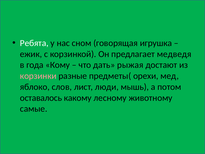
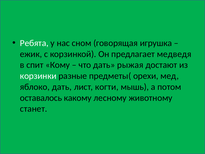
года: года -> спит
корзинки colour: pink -> white
яблоко слов: слов -> дать
люди: люди -> когти
самые: самые -> станет
